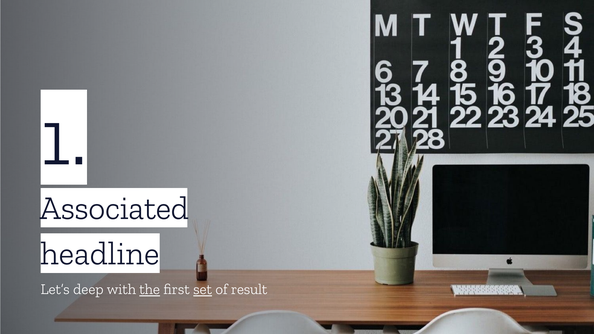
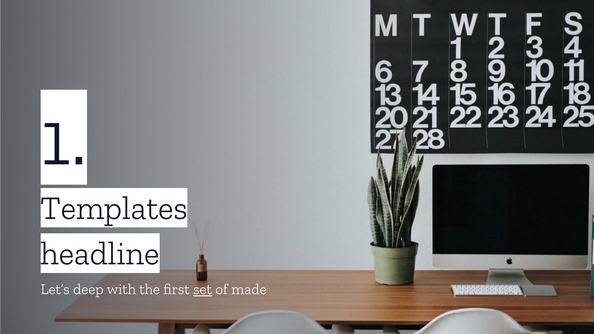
Associated: Associated -> Templates
the underline: present -> none
result: result -> made
